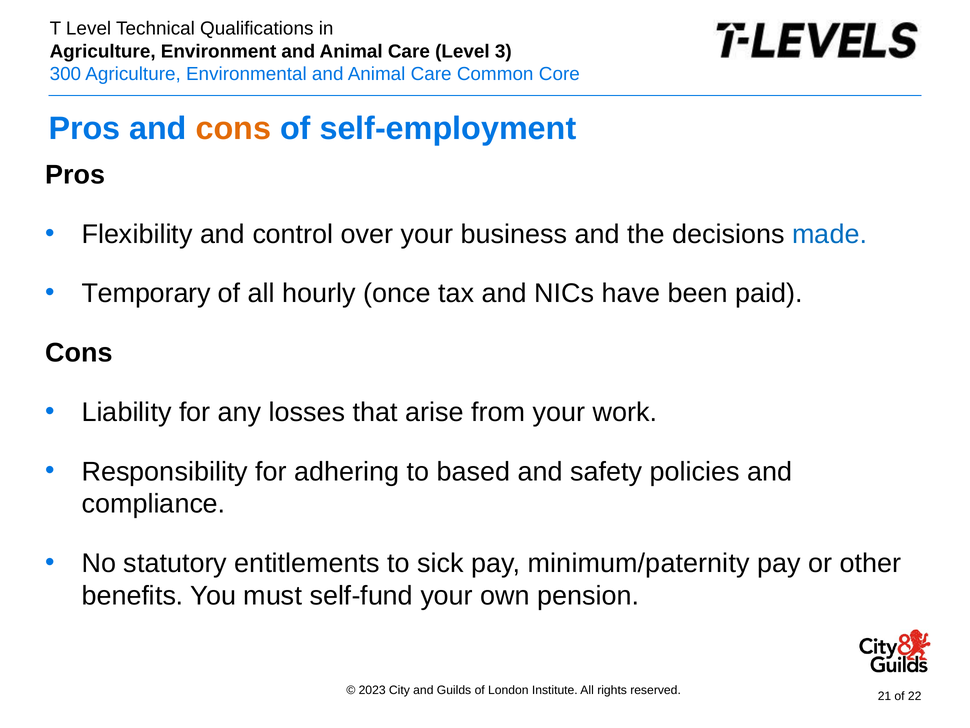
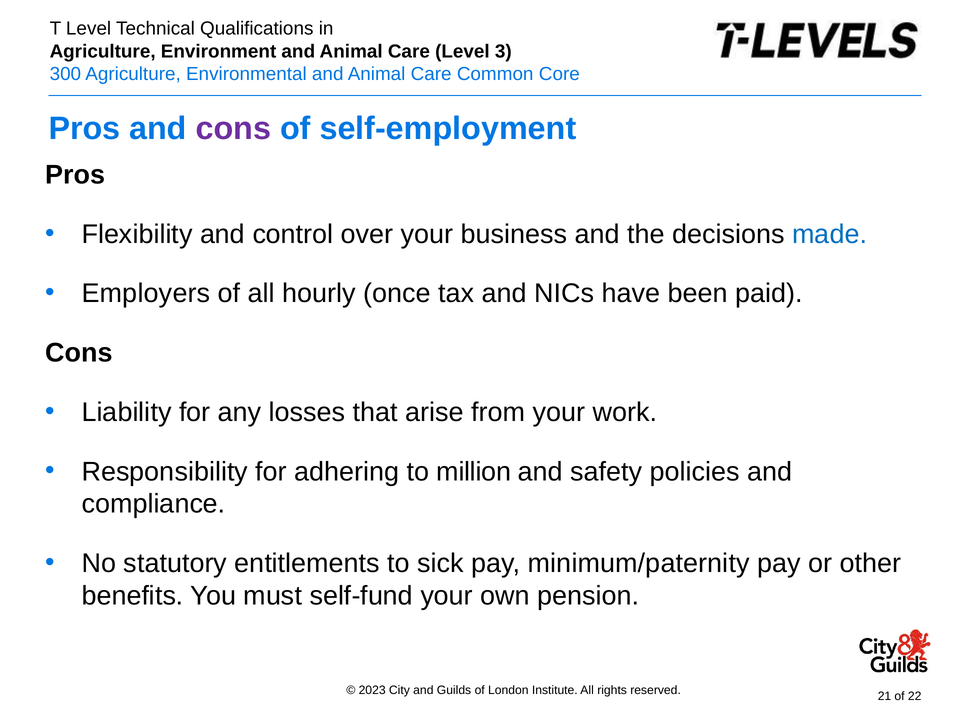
cons at (233, 129) colour: orange -> purple
Temporary: Temporary -> Employers
based: based -> million
